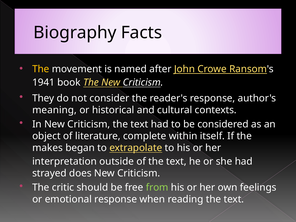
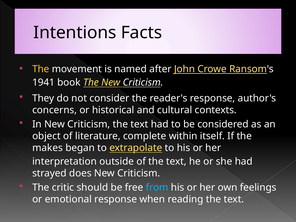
Biography: Biography -> Intentions
meaning: meaning -> concerns
from colour: light green -> light blue
